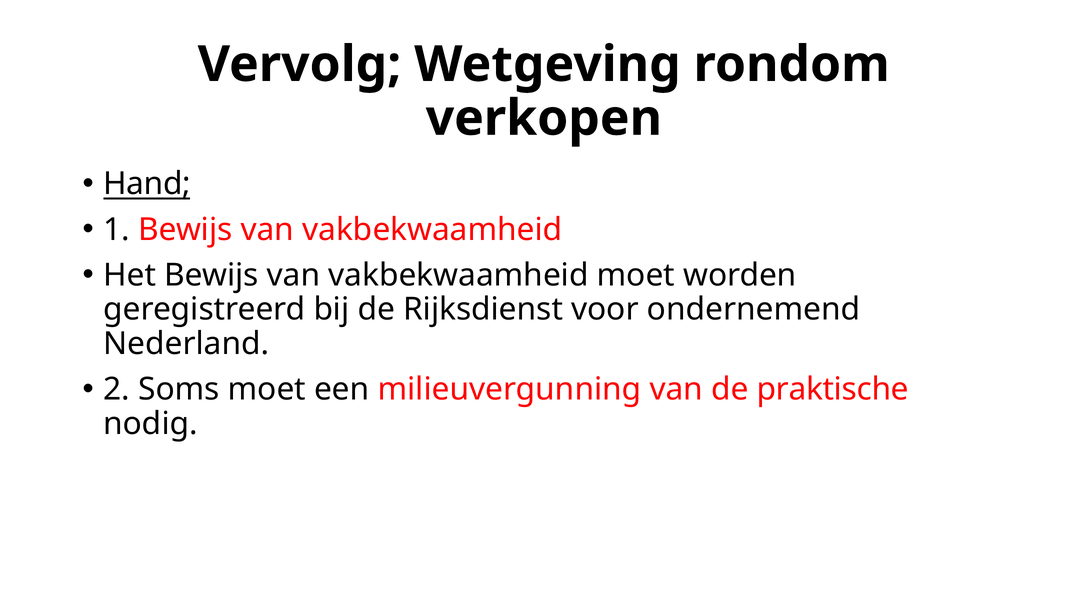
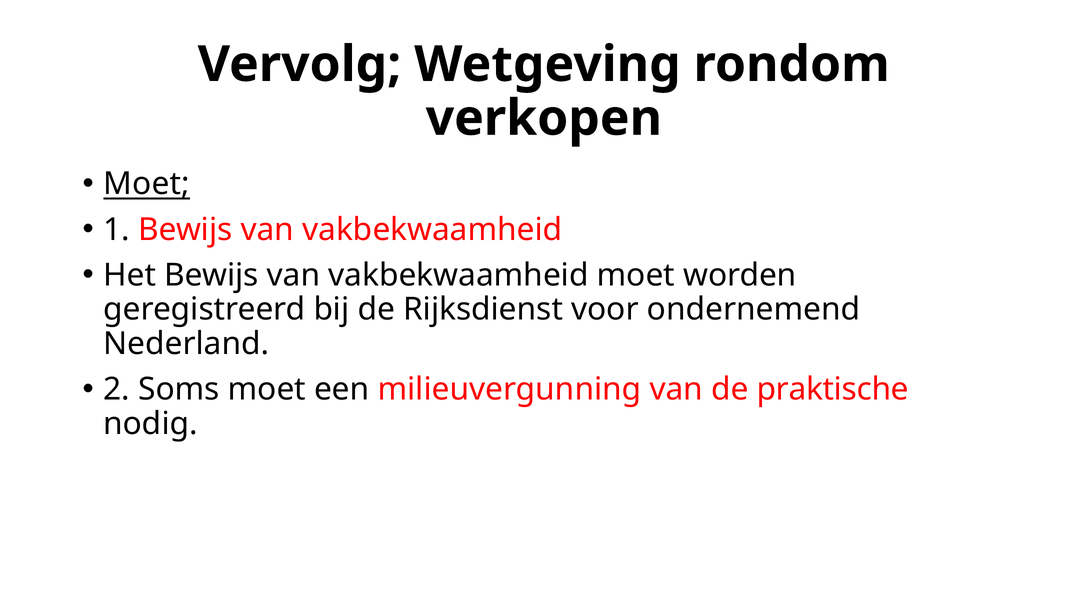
Hand at (147, 184): Hand -> Moet
